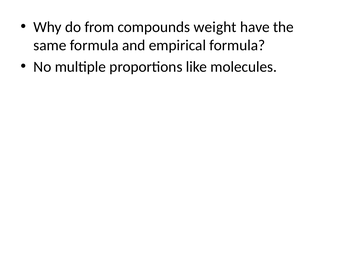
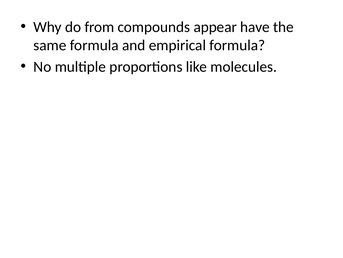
weight: weight -> appear
